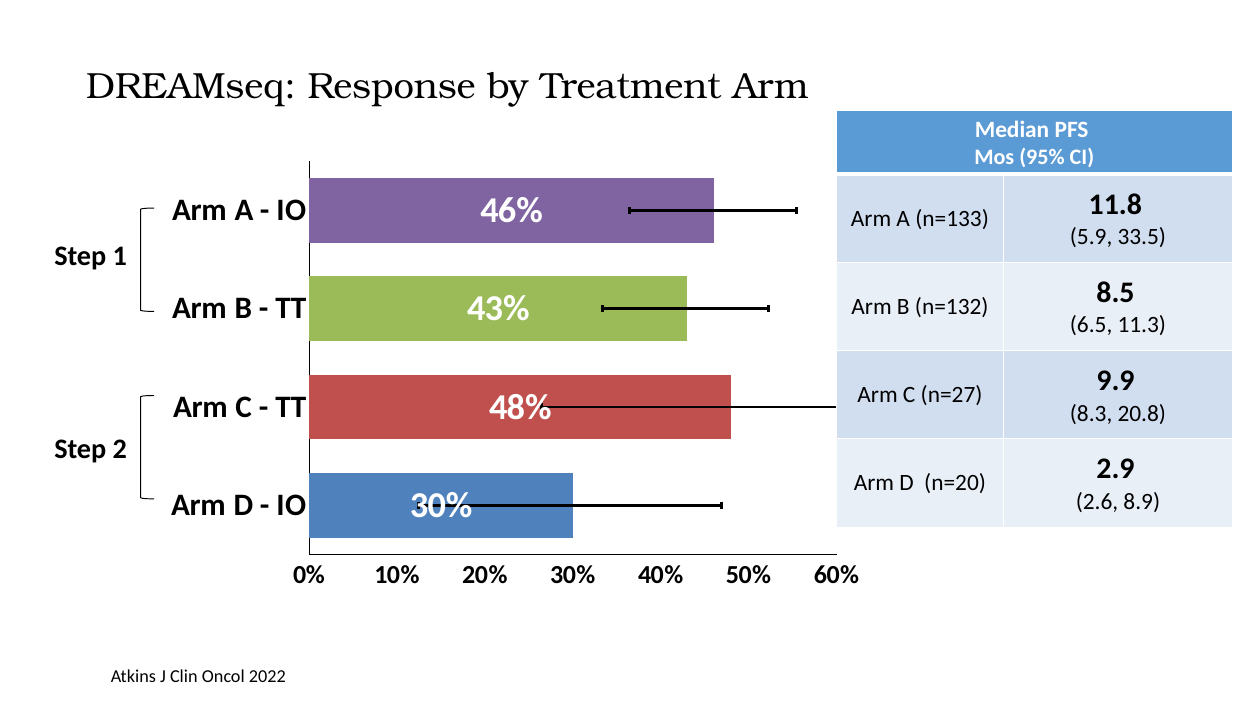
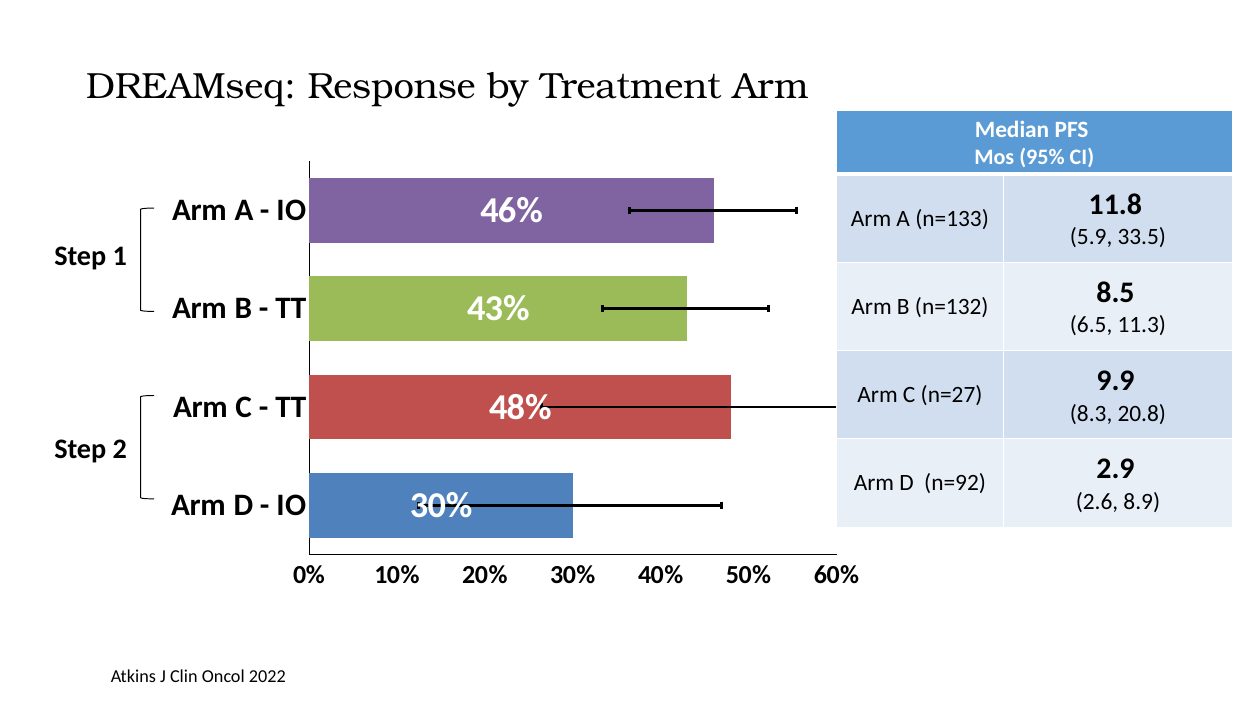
n=20: n=20 -> n=92
